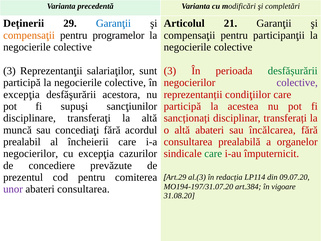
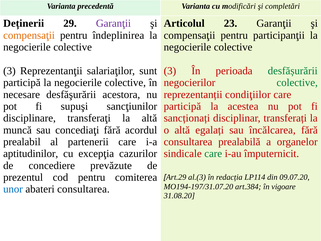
Garanţii at (113, 23) colour: blue -> purple
21: 21 -> 23
programelor: programelor -> îndeplinirea
colective at (297, 83) colour: purple -> green
excepţia at (22, 94): excepţia -> necesare
altă abateri: abateri -> egalați
încheierii: încheierii -> partenerii
negocierilor at (31, 154): negocierilor -> aptitudinilor
unor colour: purple -> blue
